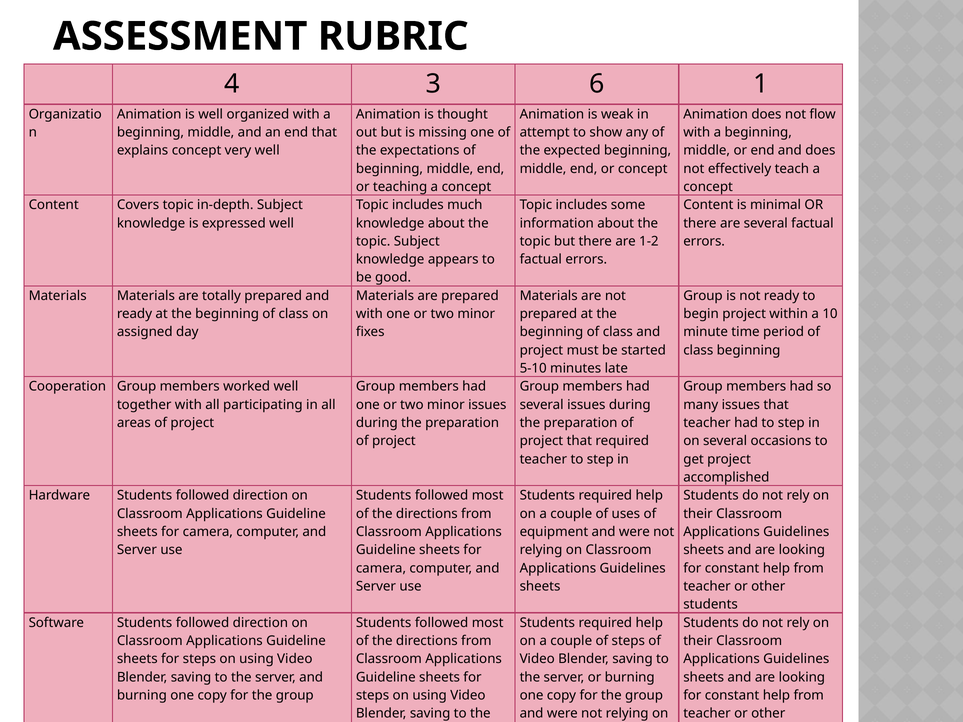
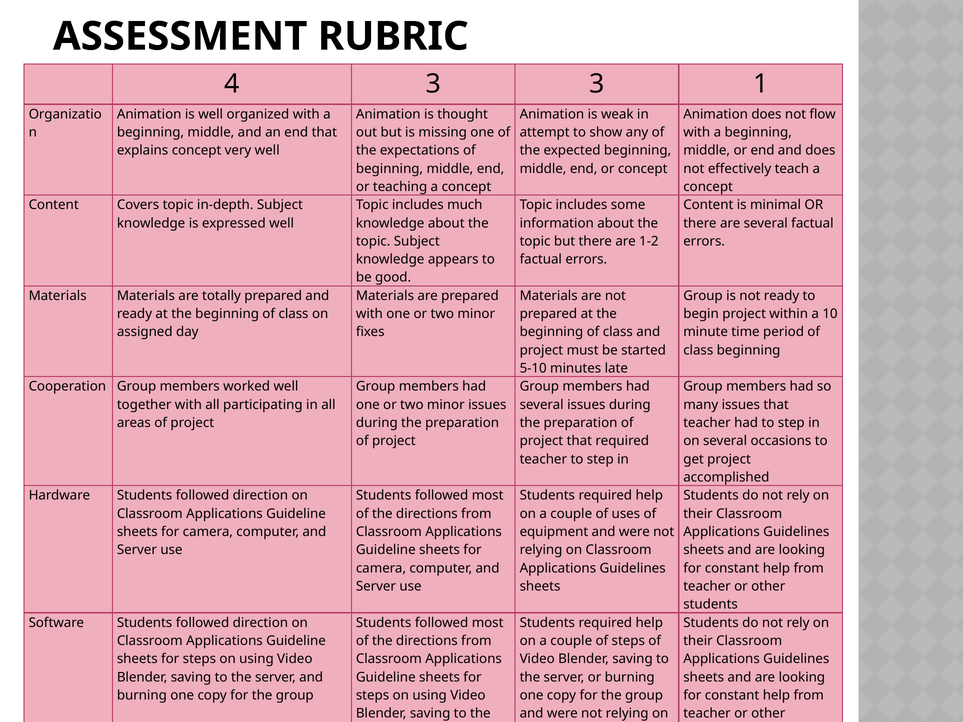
3 6: 6 -> 3
